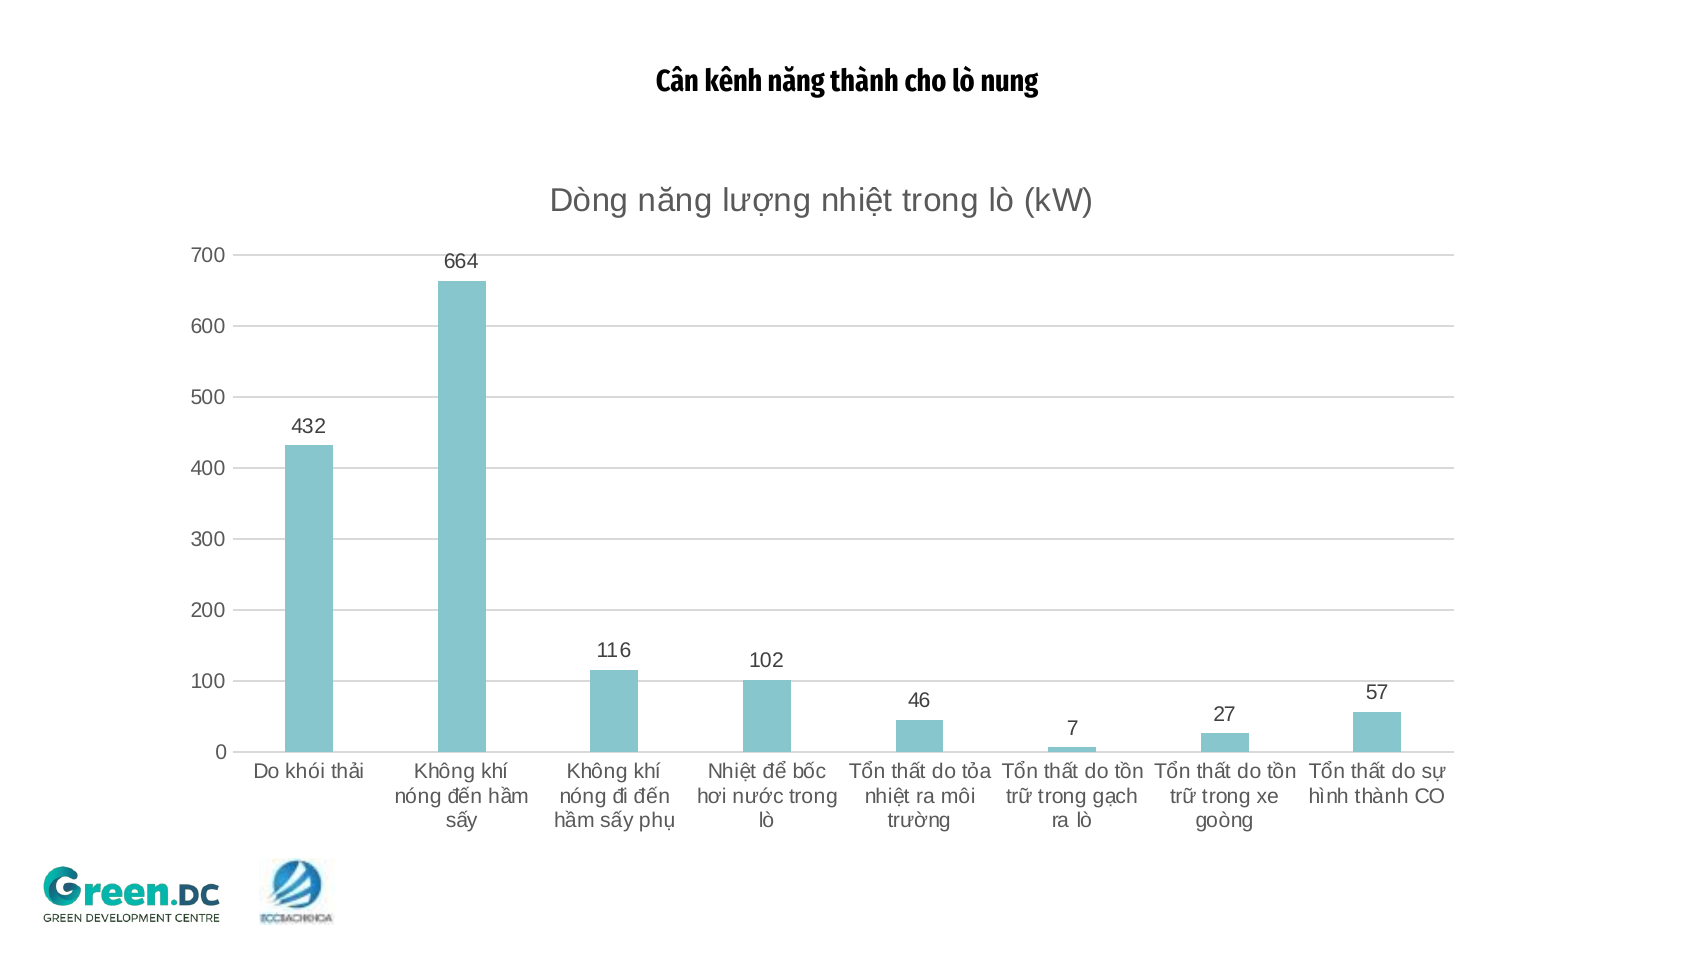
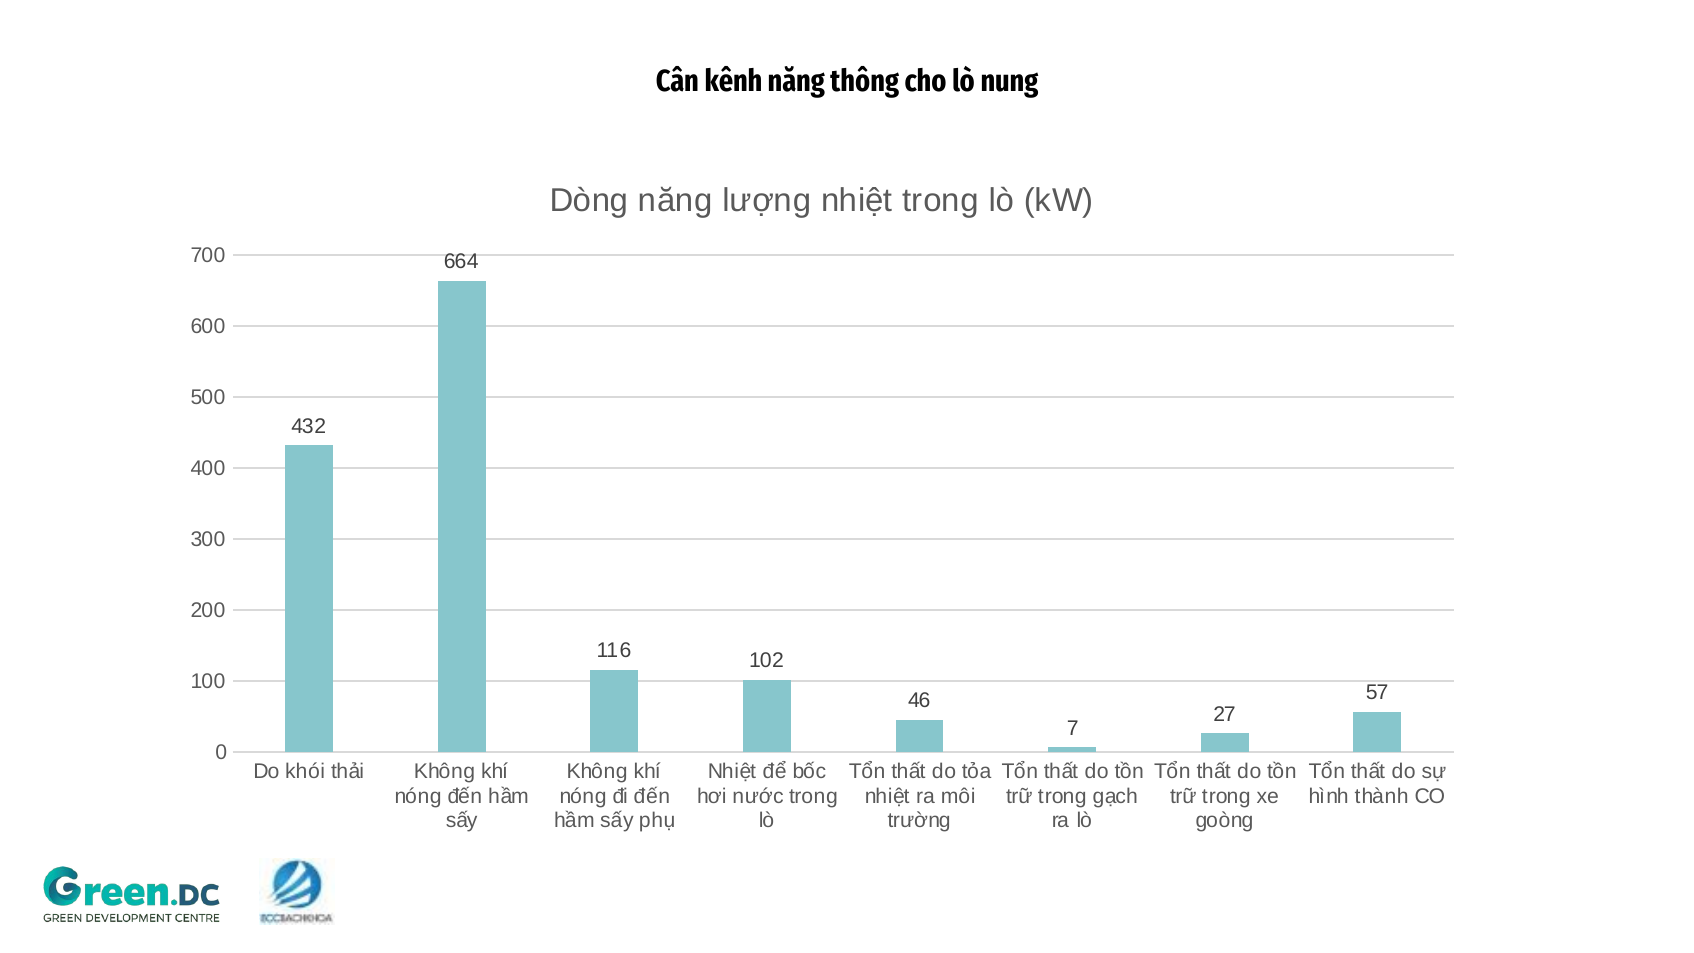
năng thành: thành -> thông
